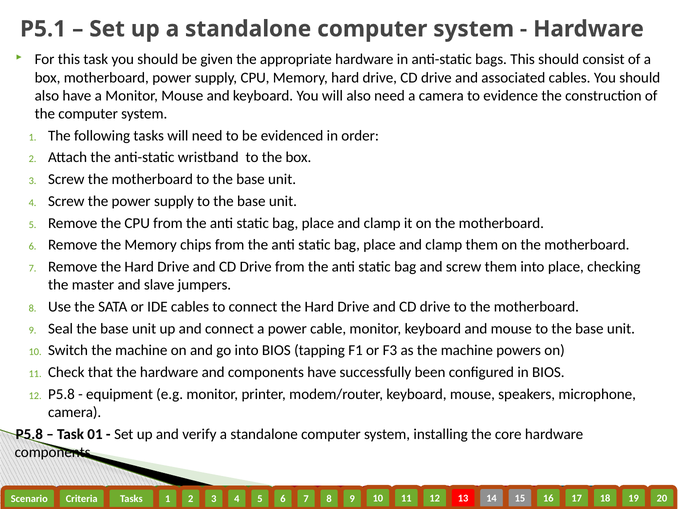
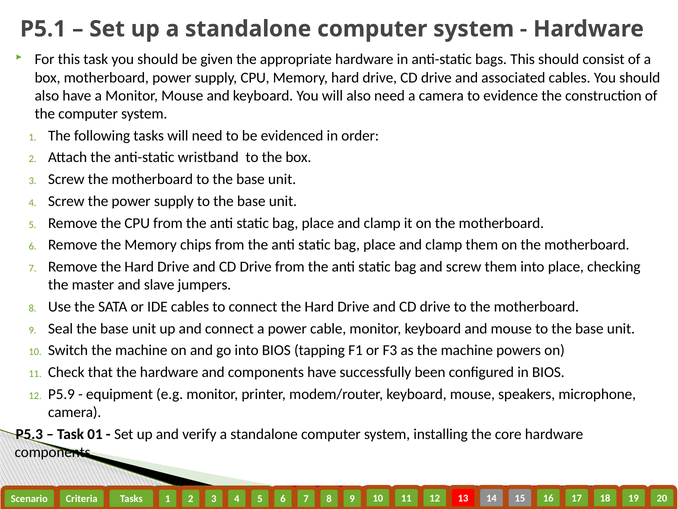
P5.8 at (61, 394): P5.8 -> P5.9
P5.8 at (29, 434): P5.8 -> P5.3
